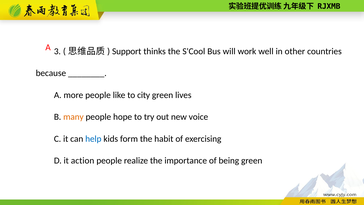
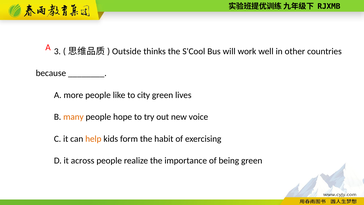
Support: Support -> Outside
help colour: blue -> orange
action: action -> across
